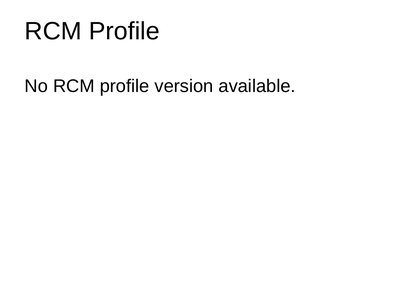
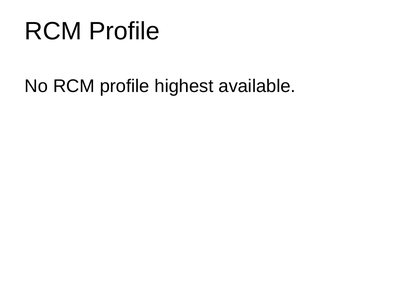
version: version -> highest
